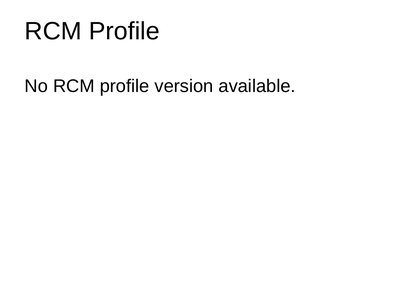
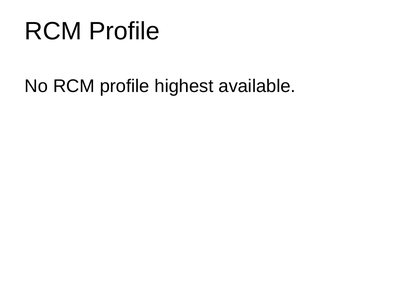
version: version -> highest
